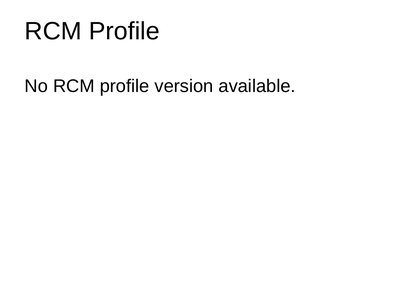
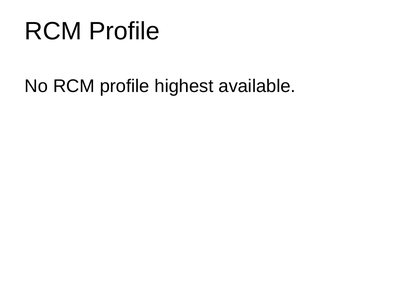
version: version -> highest
